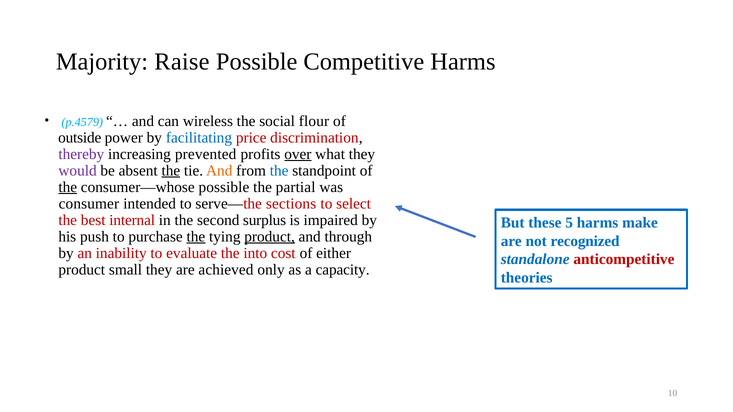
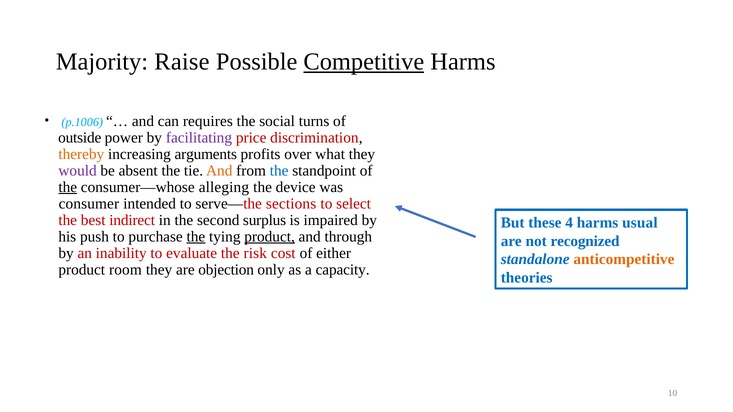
Competitive underline: none -> present
p.4579: p.4579 -> p.1006
wireless: wireless -> requires
flour: flour -> turns
facilitating colour: blue -> purple
thereby colour: purple -> orange
prevented: prevented -> arguments
over underline: present -> none
the at (171, 171) underline: present -> none
consumer—whose possible: possible -> alleging
partial: partial -> device
internal: internal -> indirect
5: 5 -> 4
make: make -> usual
into: into -> risk
anticompetitive colour: red -> orange
small: small -> room
achieved: achieved -> objection
